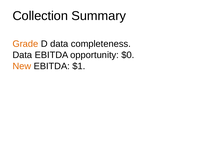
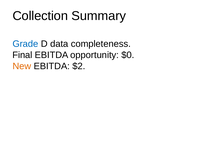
Grade colour: orange -> blue
Data at (22, 55): Data -> Final
$1: $1 -> $2
